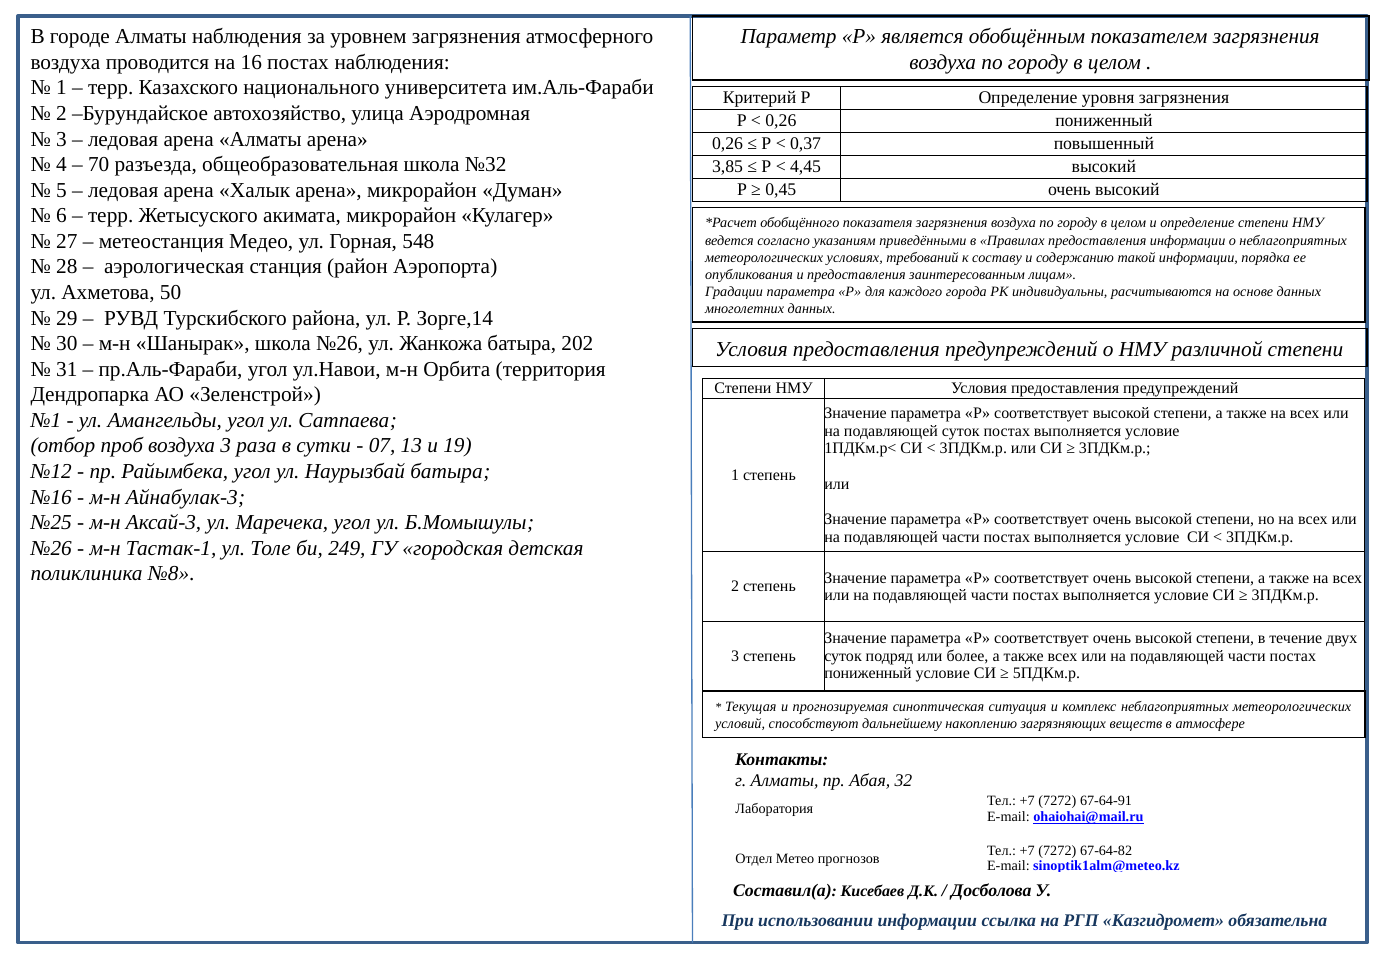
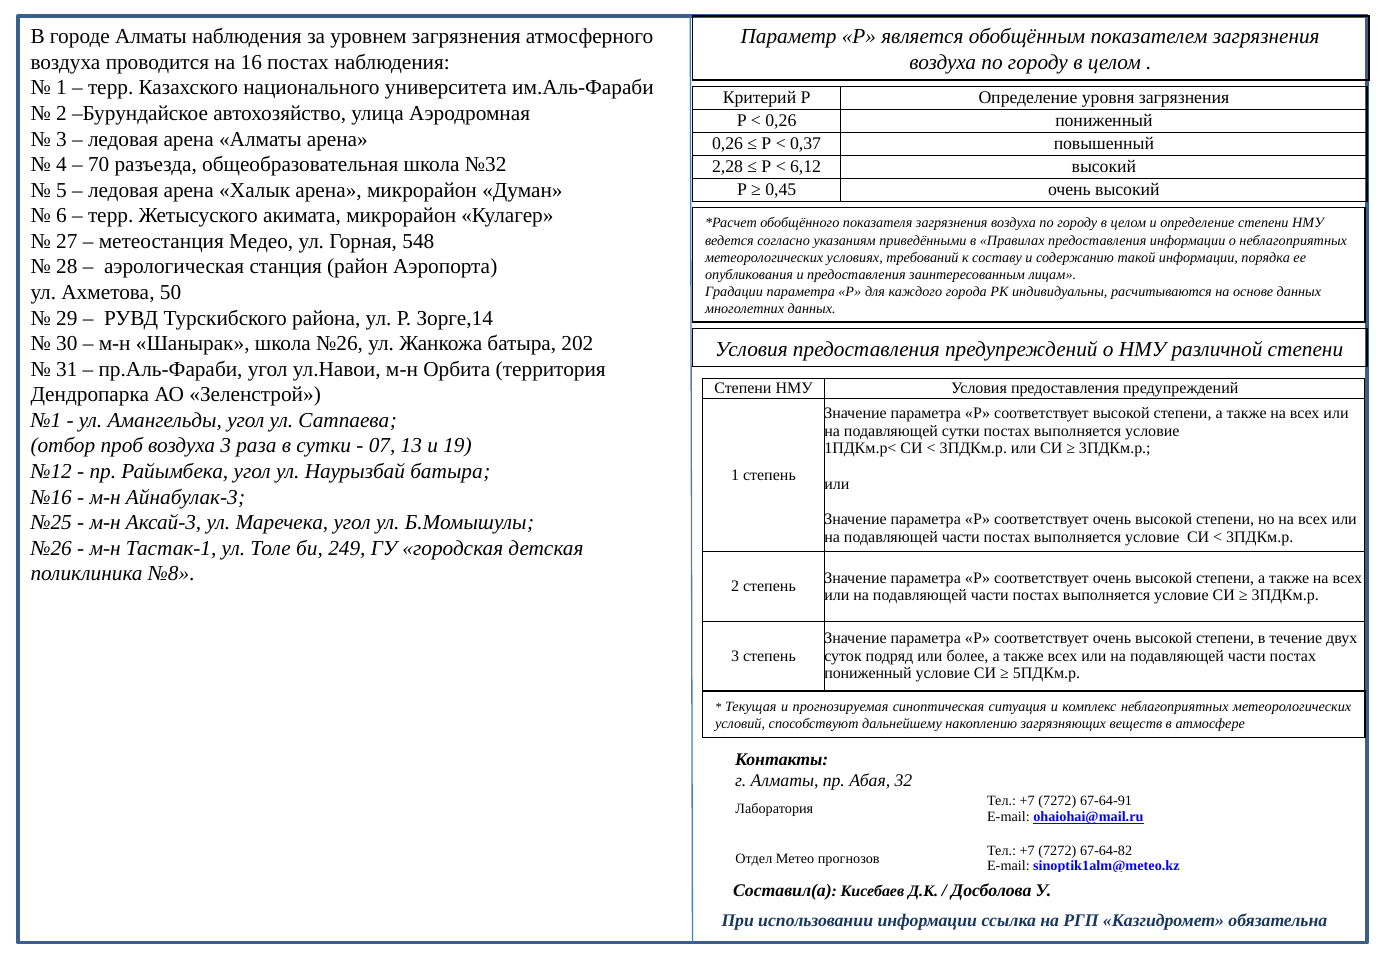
3,85: 3,85 -> 2,28
4,45: 4,45 -> 6,12
подавляющей суток: суток -> сутки
